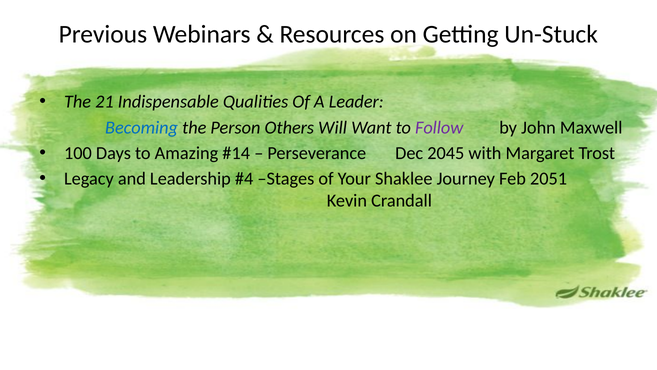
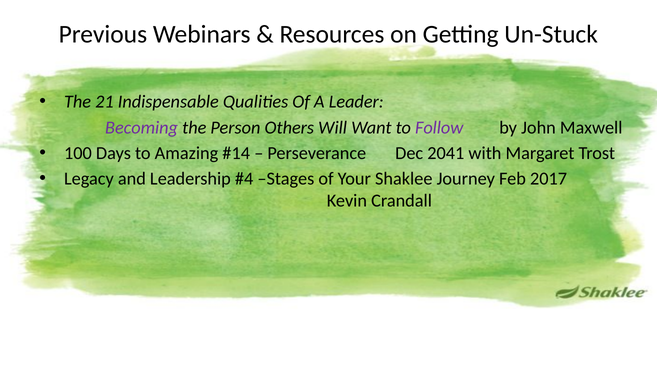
Becoming colour: blue -> purple
2045: 2045 -> 2041
2051: 2051 -> 2017
